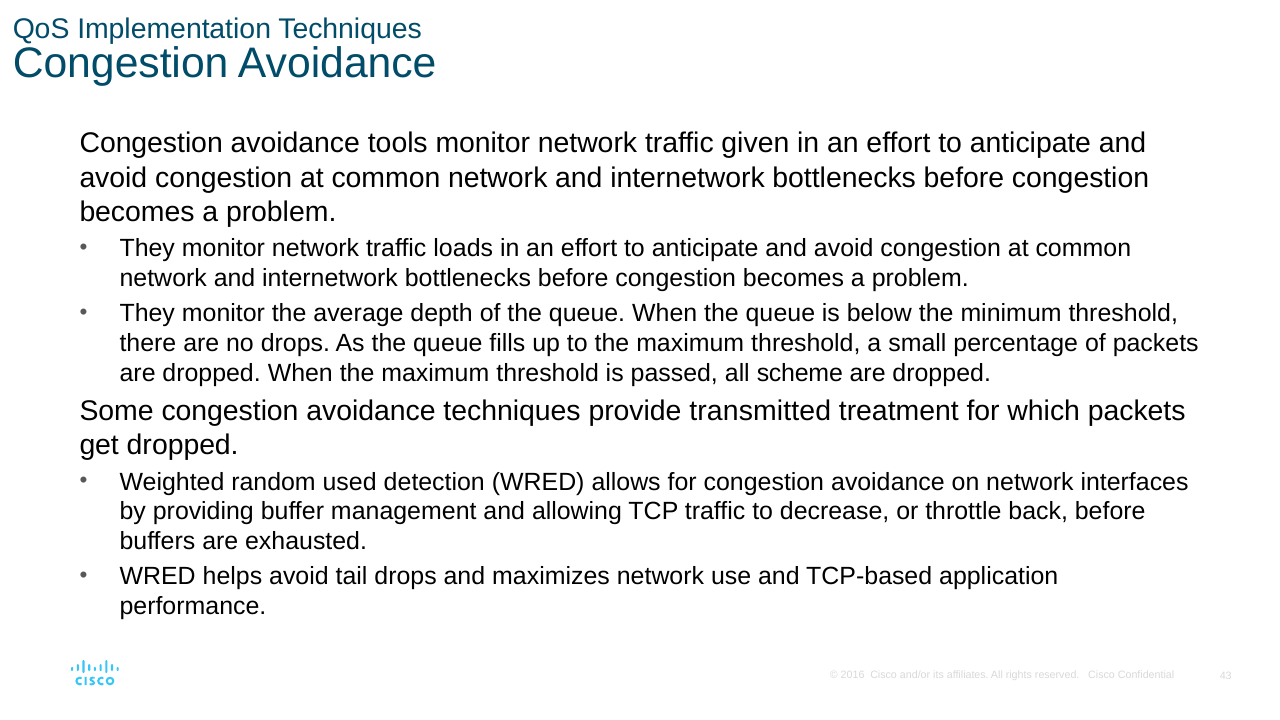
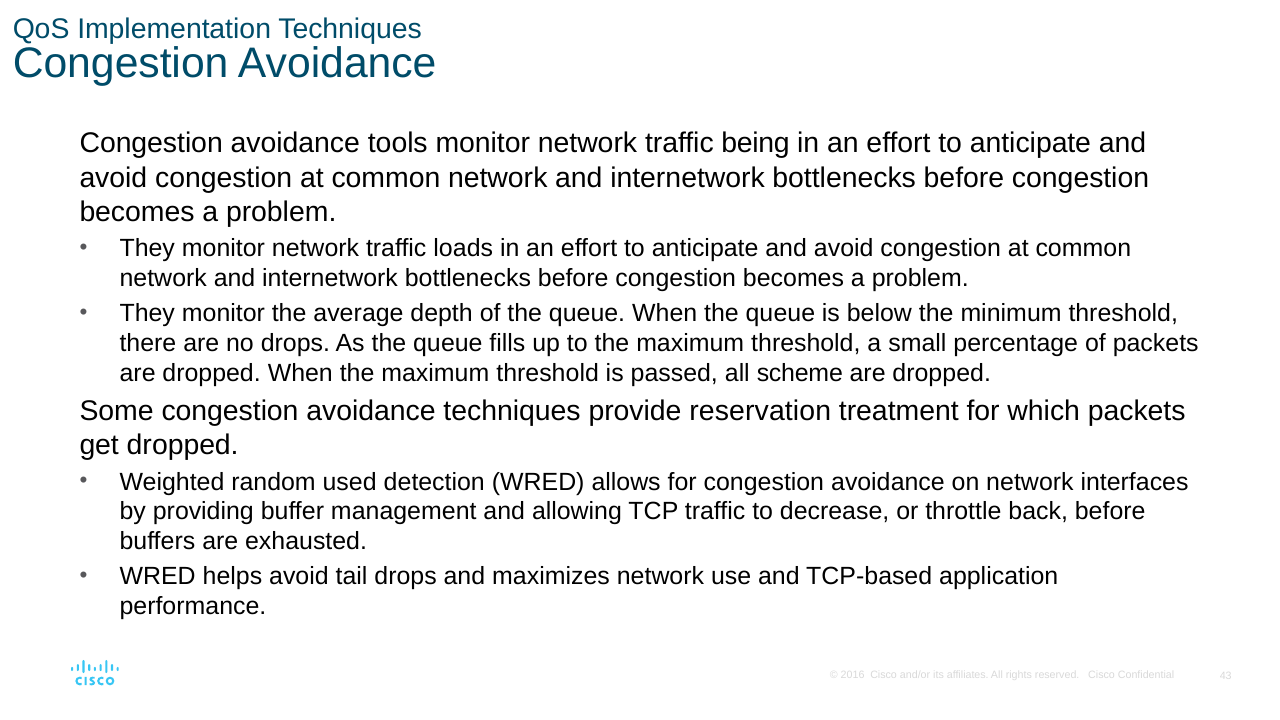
given: given -> being
transmitted: transmitted -> reservation
